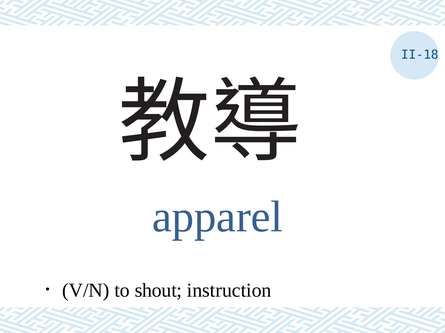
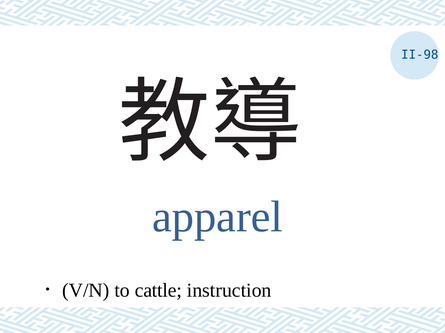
II-18: II-18 -> II-98
shout: shout -> cattle
